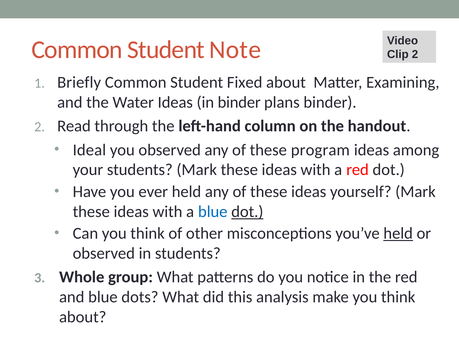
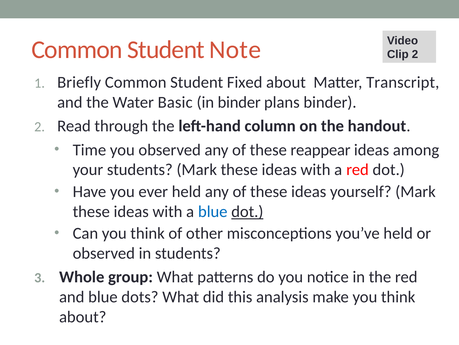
Examining: Examining -> Transcript
Water Ideas: Ideas -> Basic
Ideal: Ideal -> Time
program: program -> reappear
held at (398, 233) underline: present -> none
